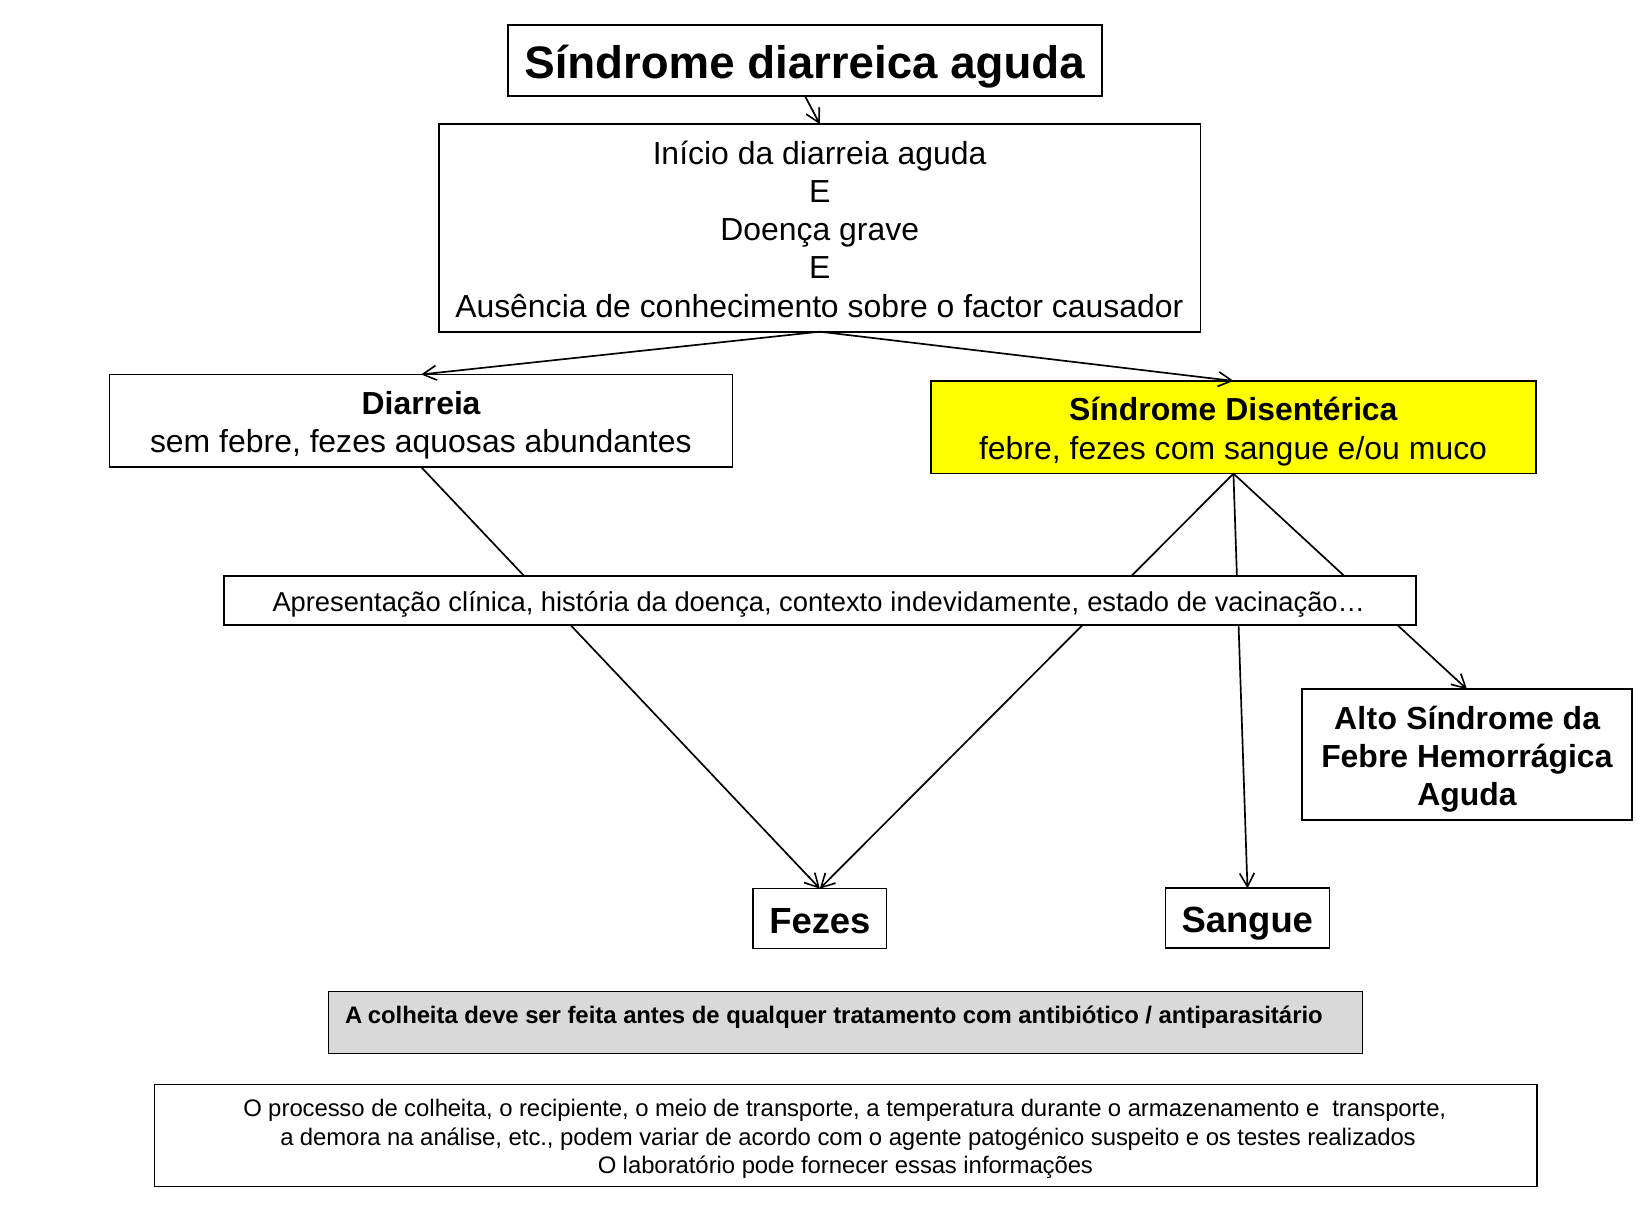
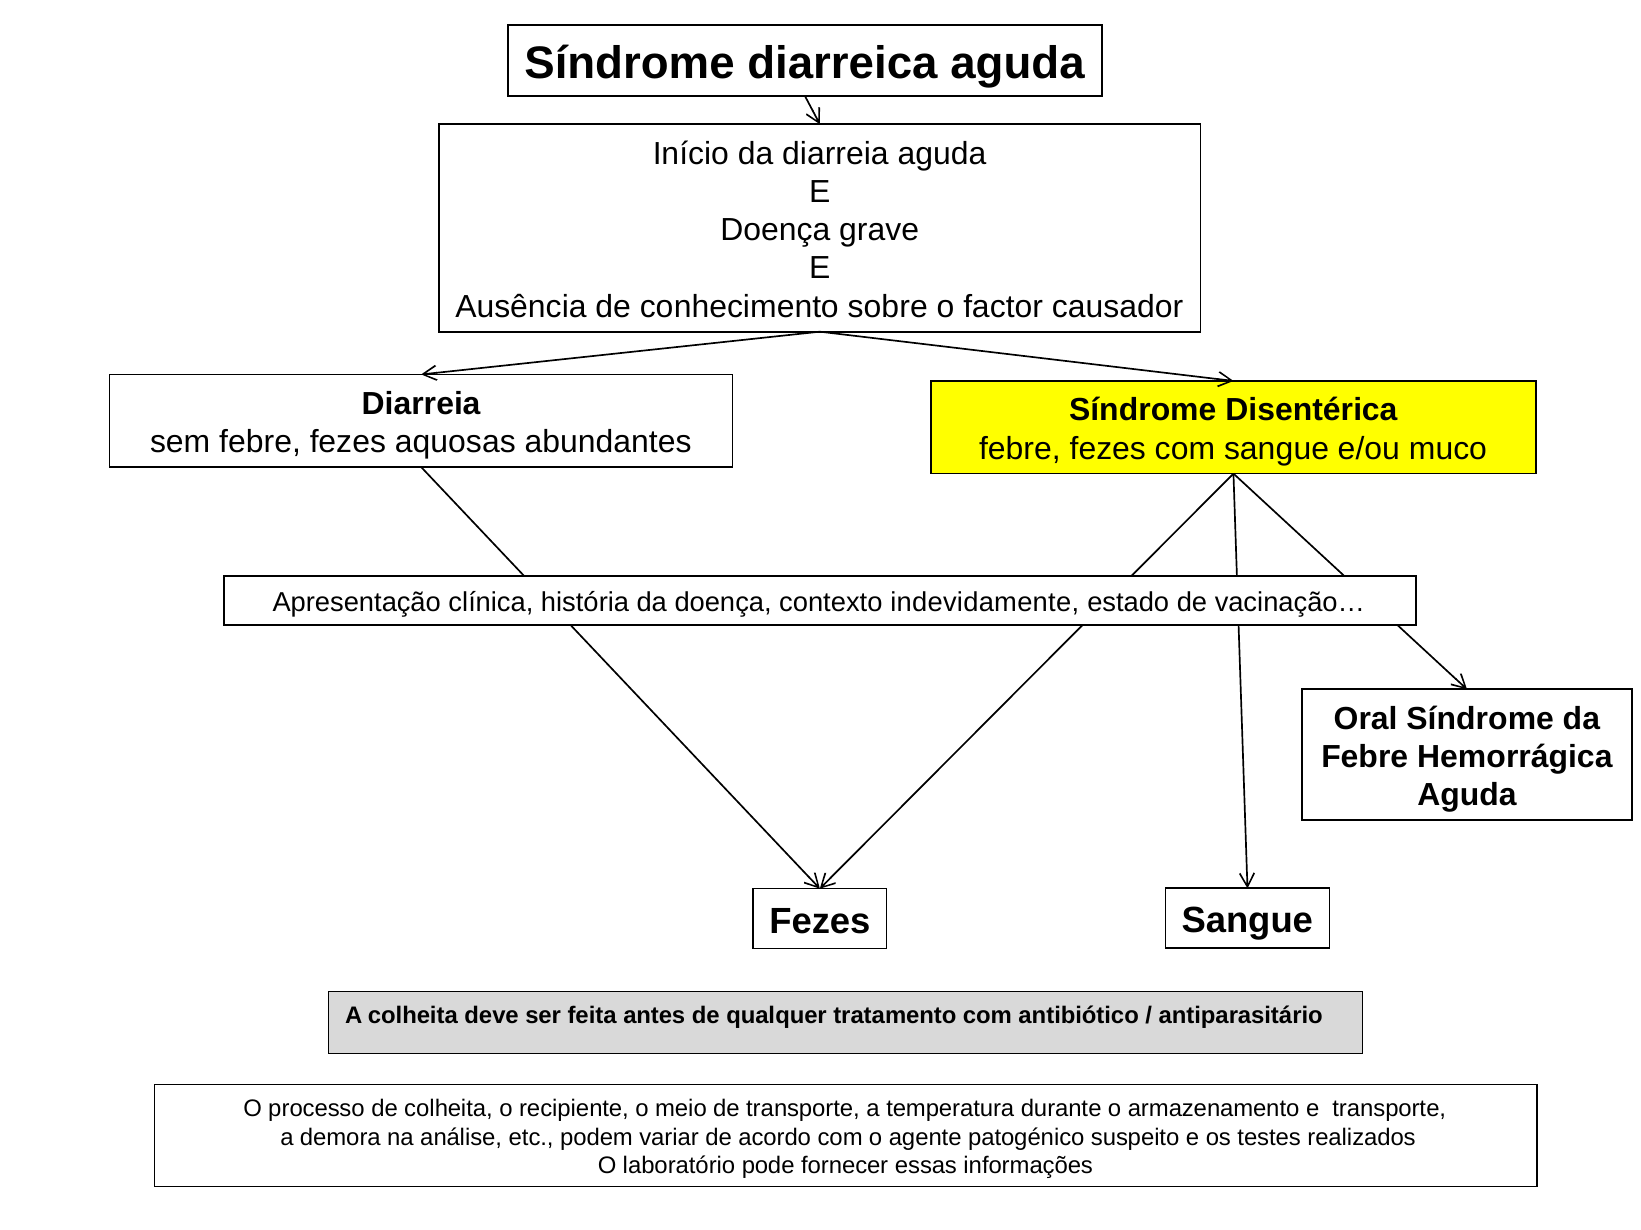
Alto: Alto -> Oral
